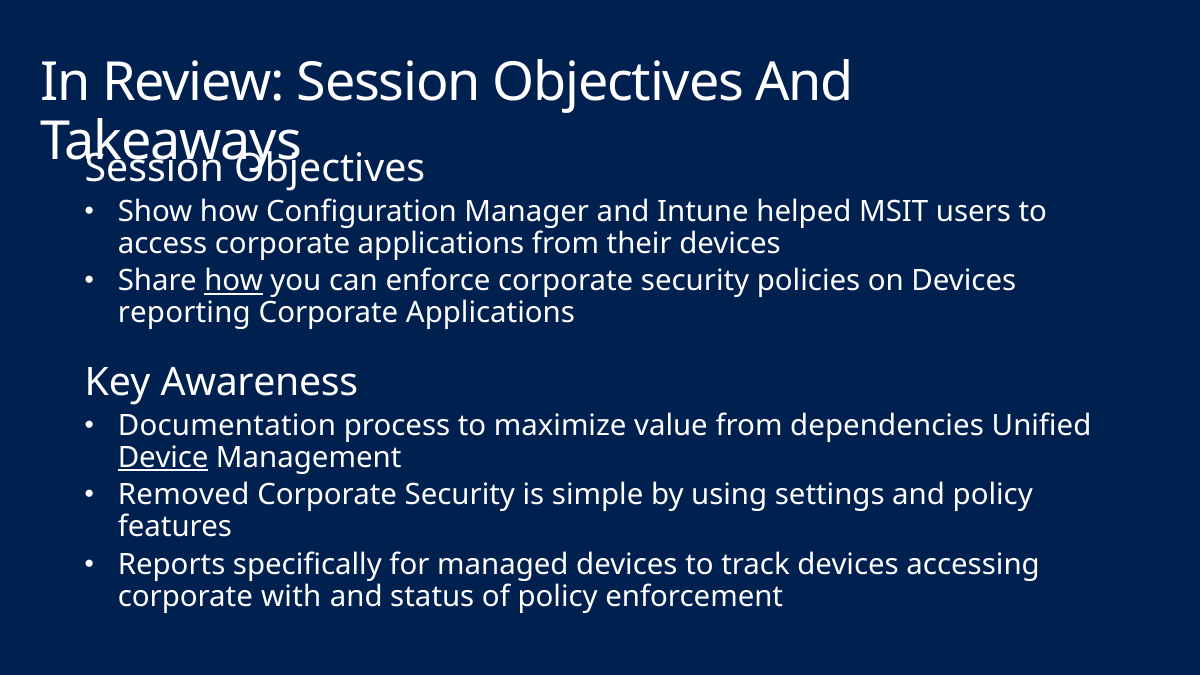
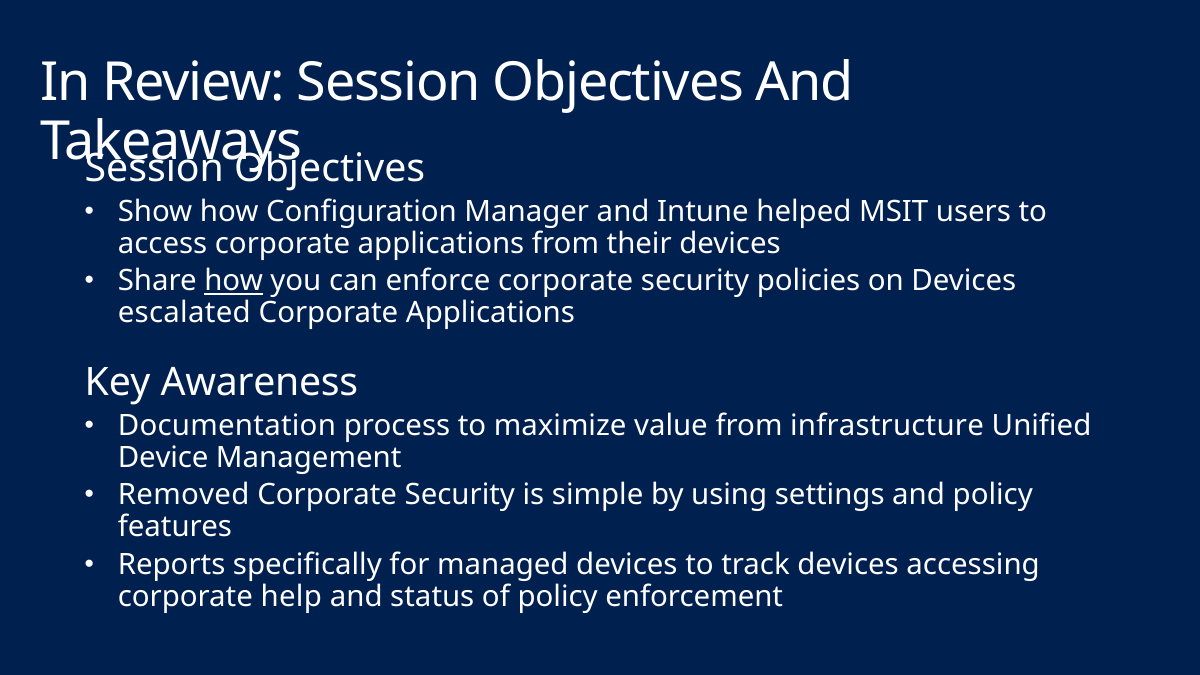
reporting: reporting -> escalated
dependencies: dependencies -> infrastructure
Device underline: present -> none
with: with -> help
